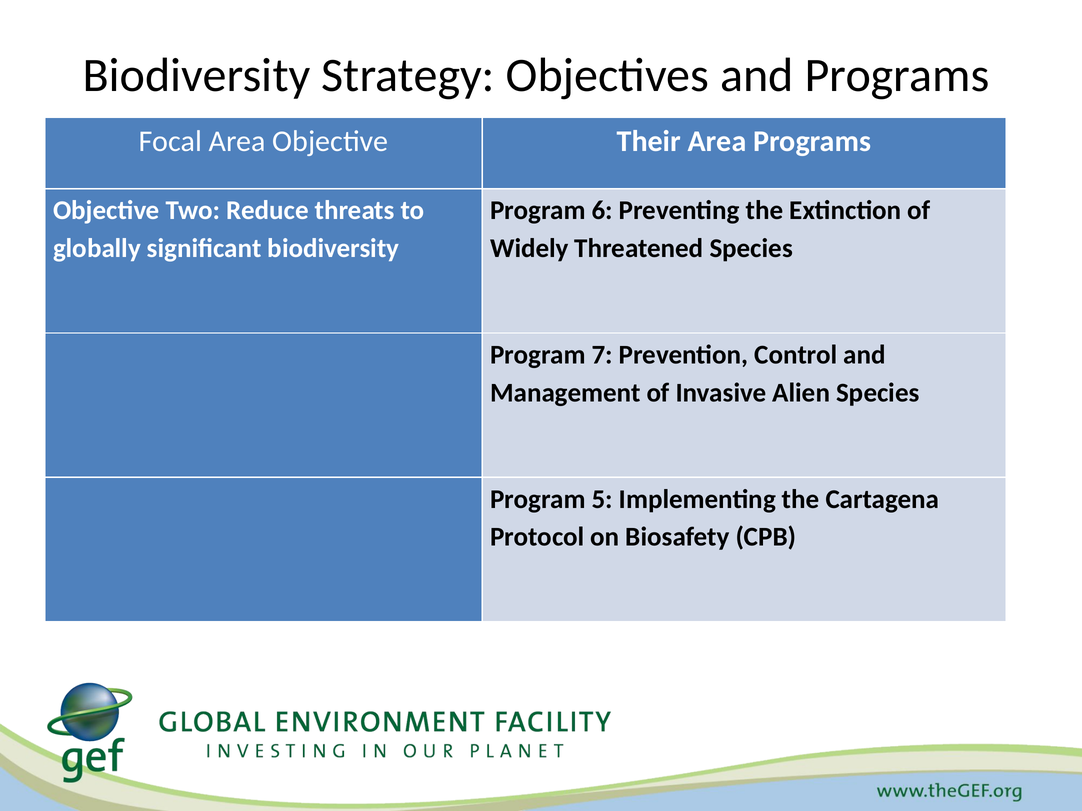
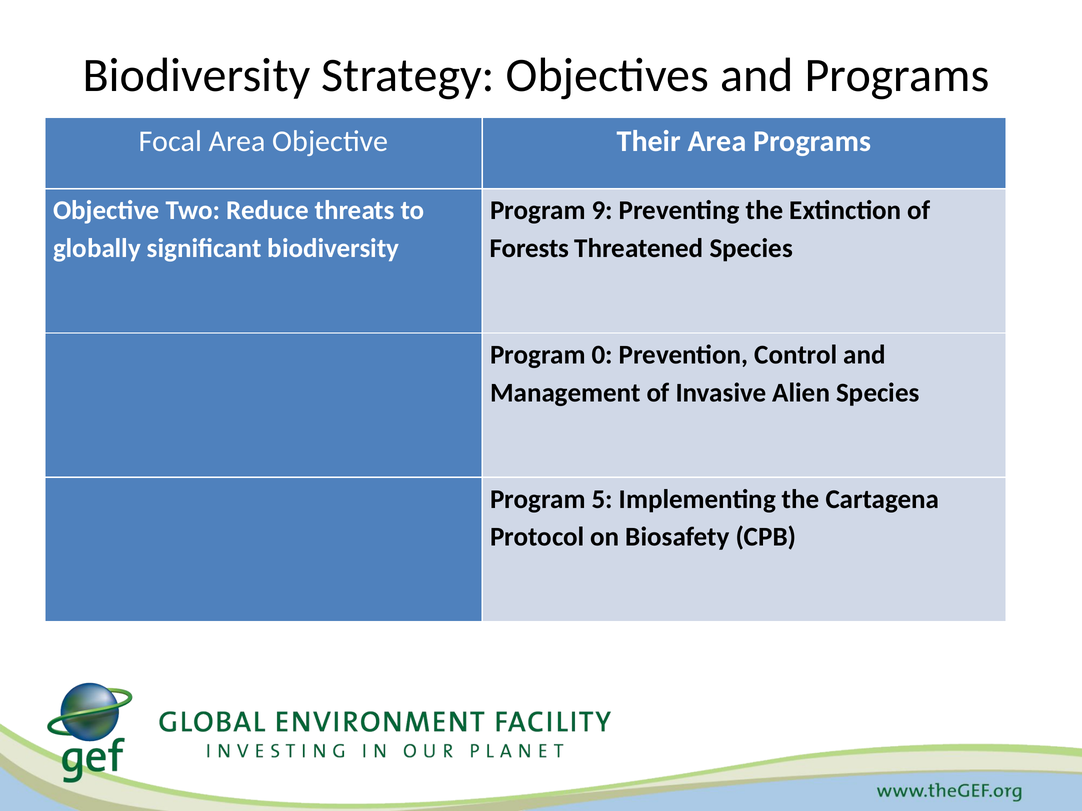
6: 6 -> 9
Widely: Widely -> Forests
7: 7 -> 0
